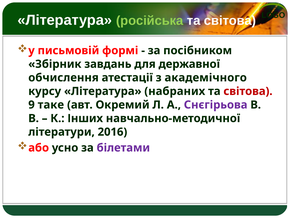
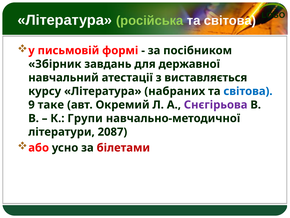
обчислення: обчислення -> навчальний
академічного: академічного -> виставляється
світова at (248, 91) colour: red -> blue
Інших: Інших -> Групи
2016: 2016 -> 2087
білетами colour: purple -> red
